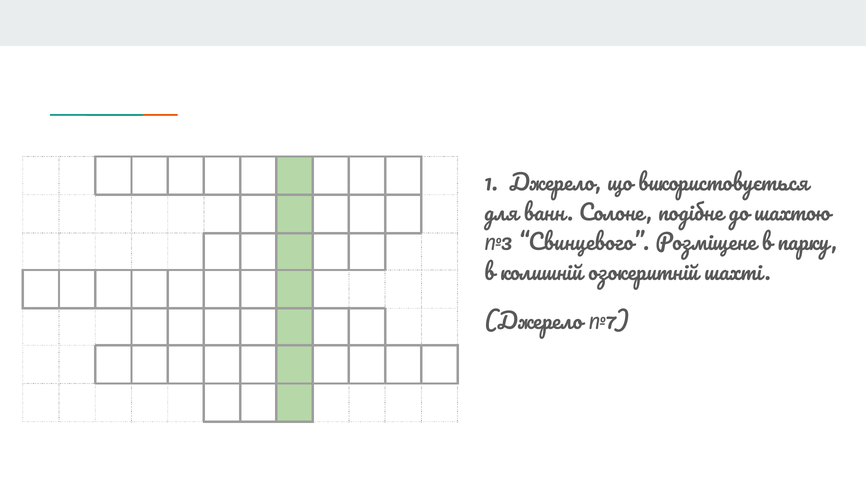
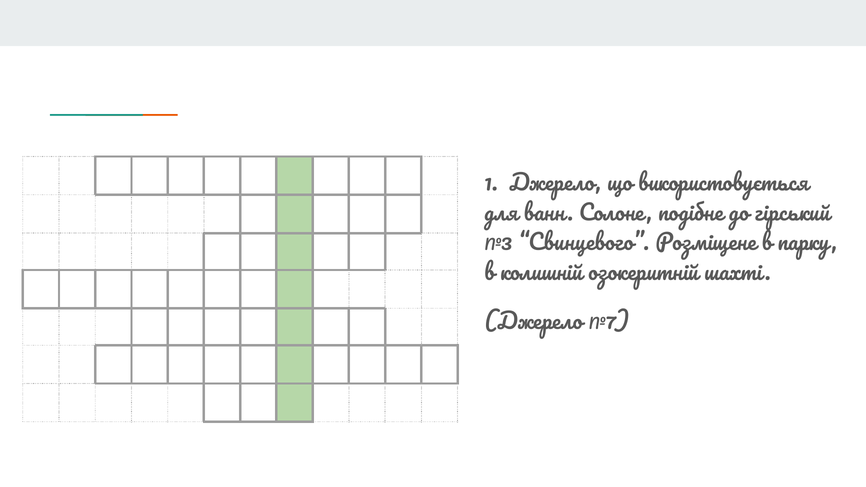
шахтою: шахтою -> гірський
